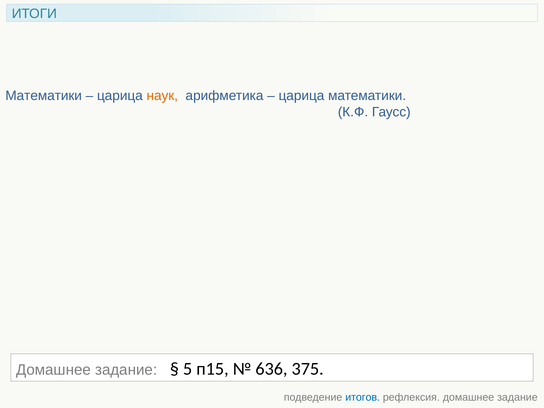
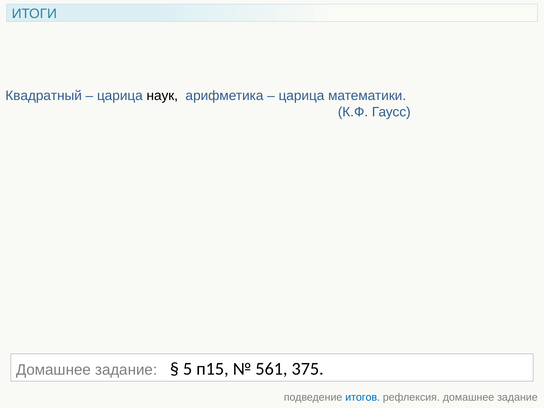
Математики at (44, 96): Математики -> Квадратный
наук colour: orange -> black
636: 636 -> 561
